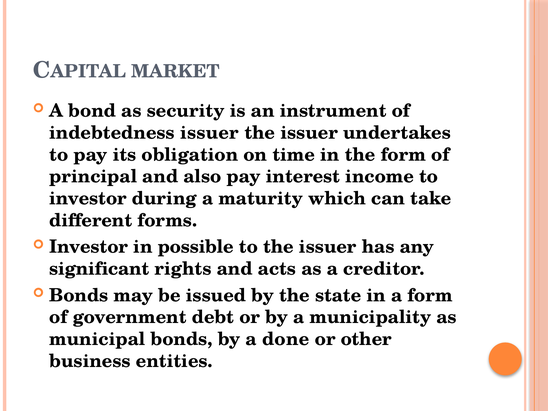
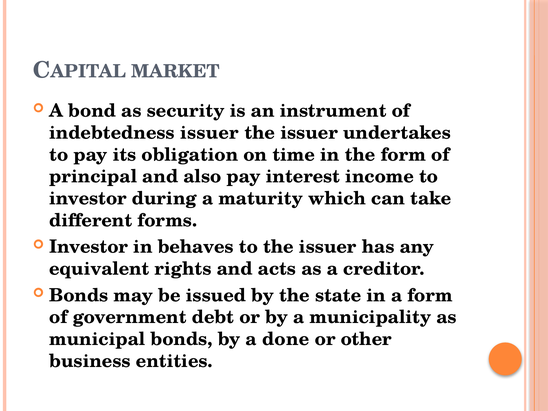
possible: possible -> behaves
significant: significant -> equivalent
